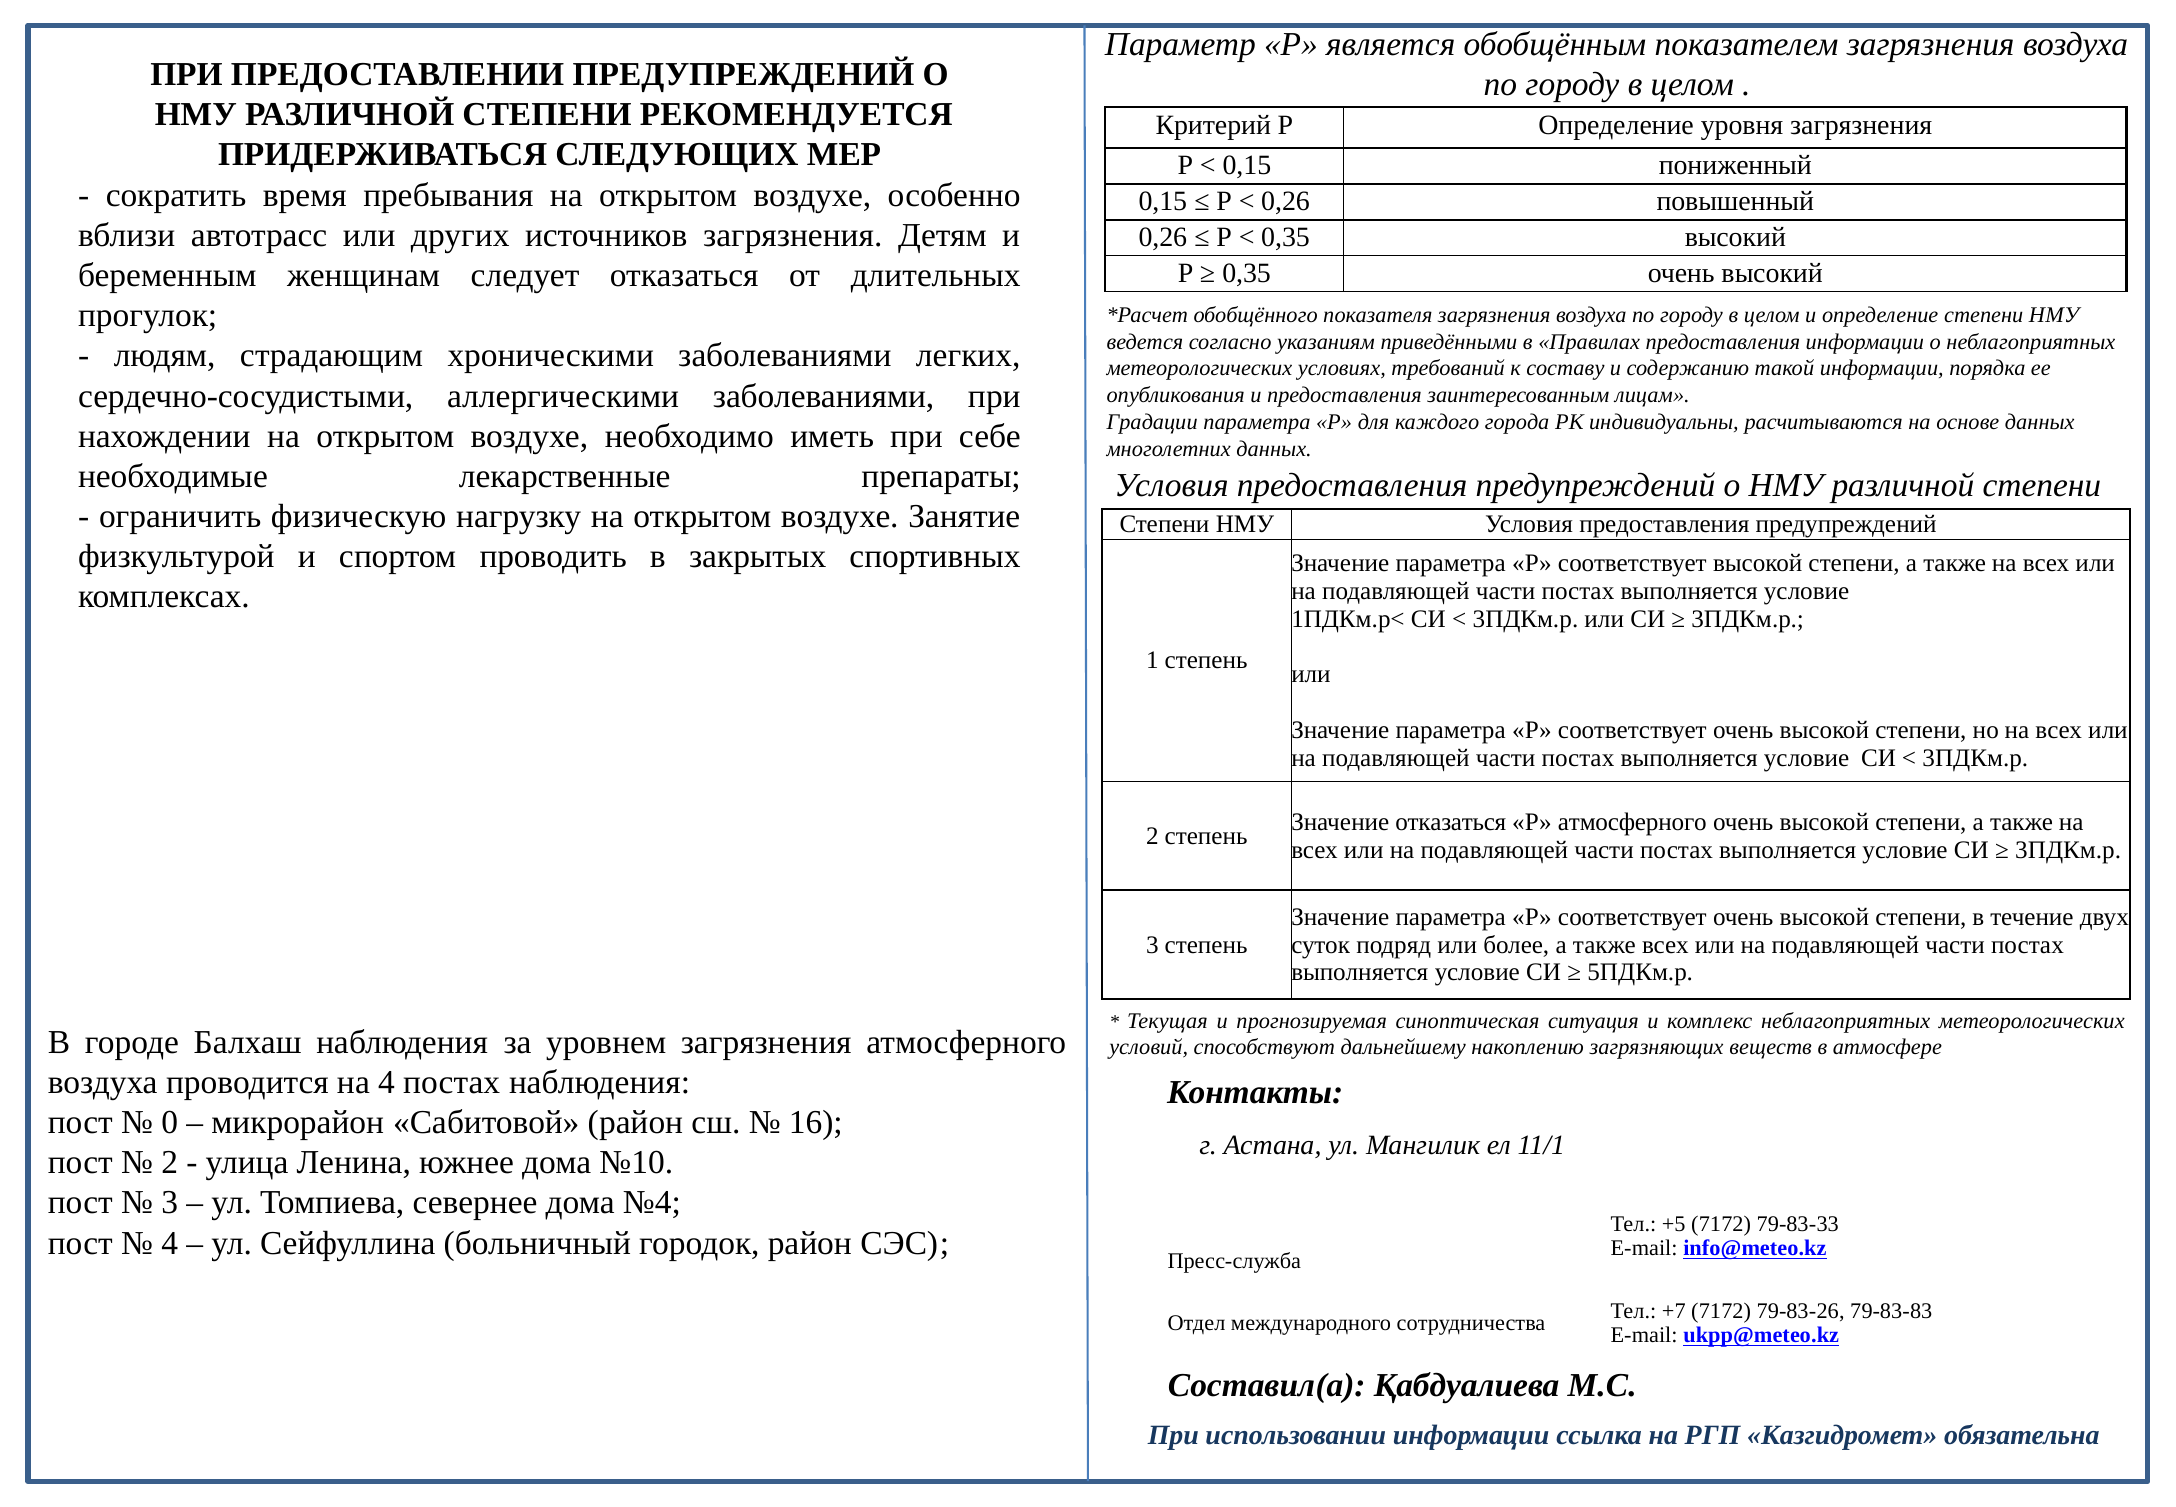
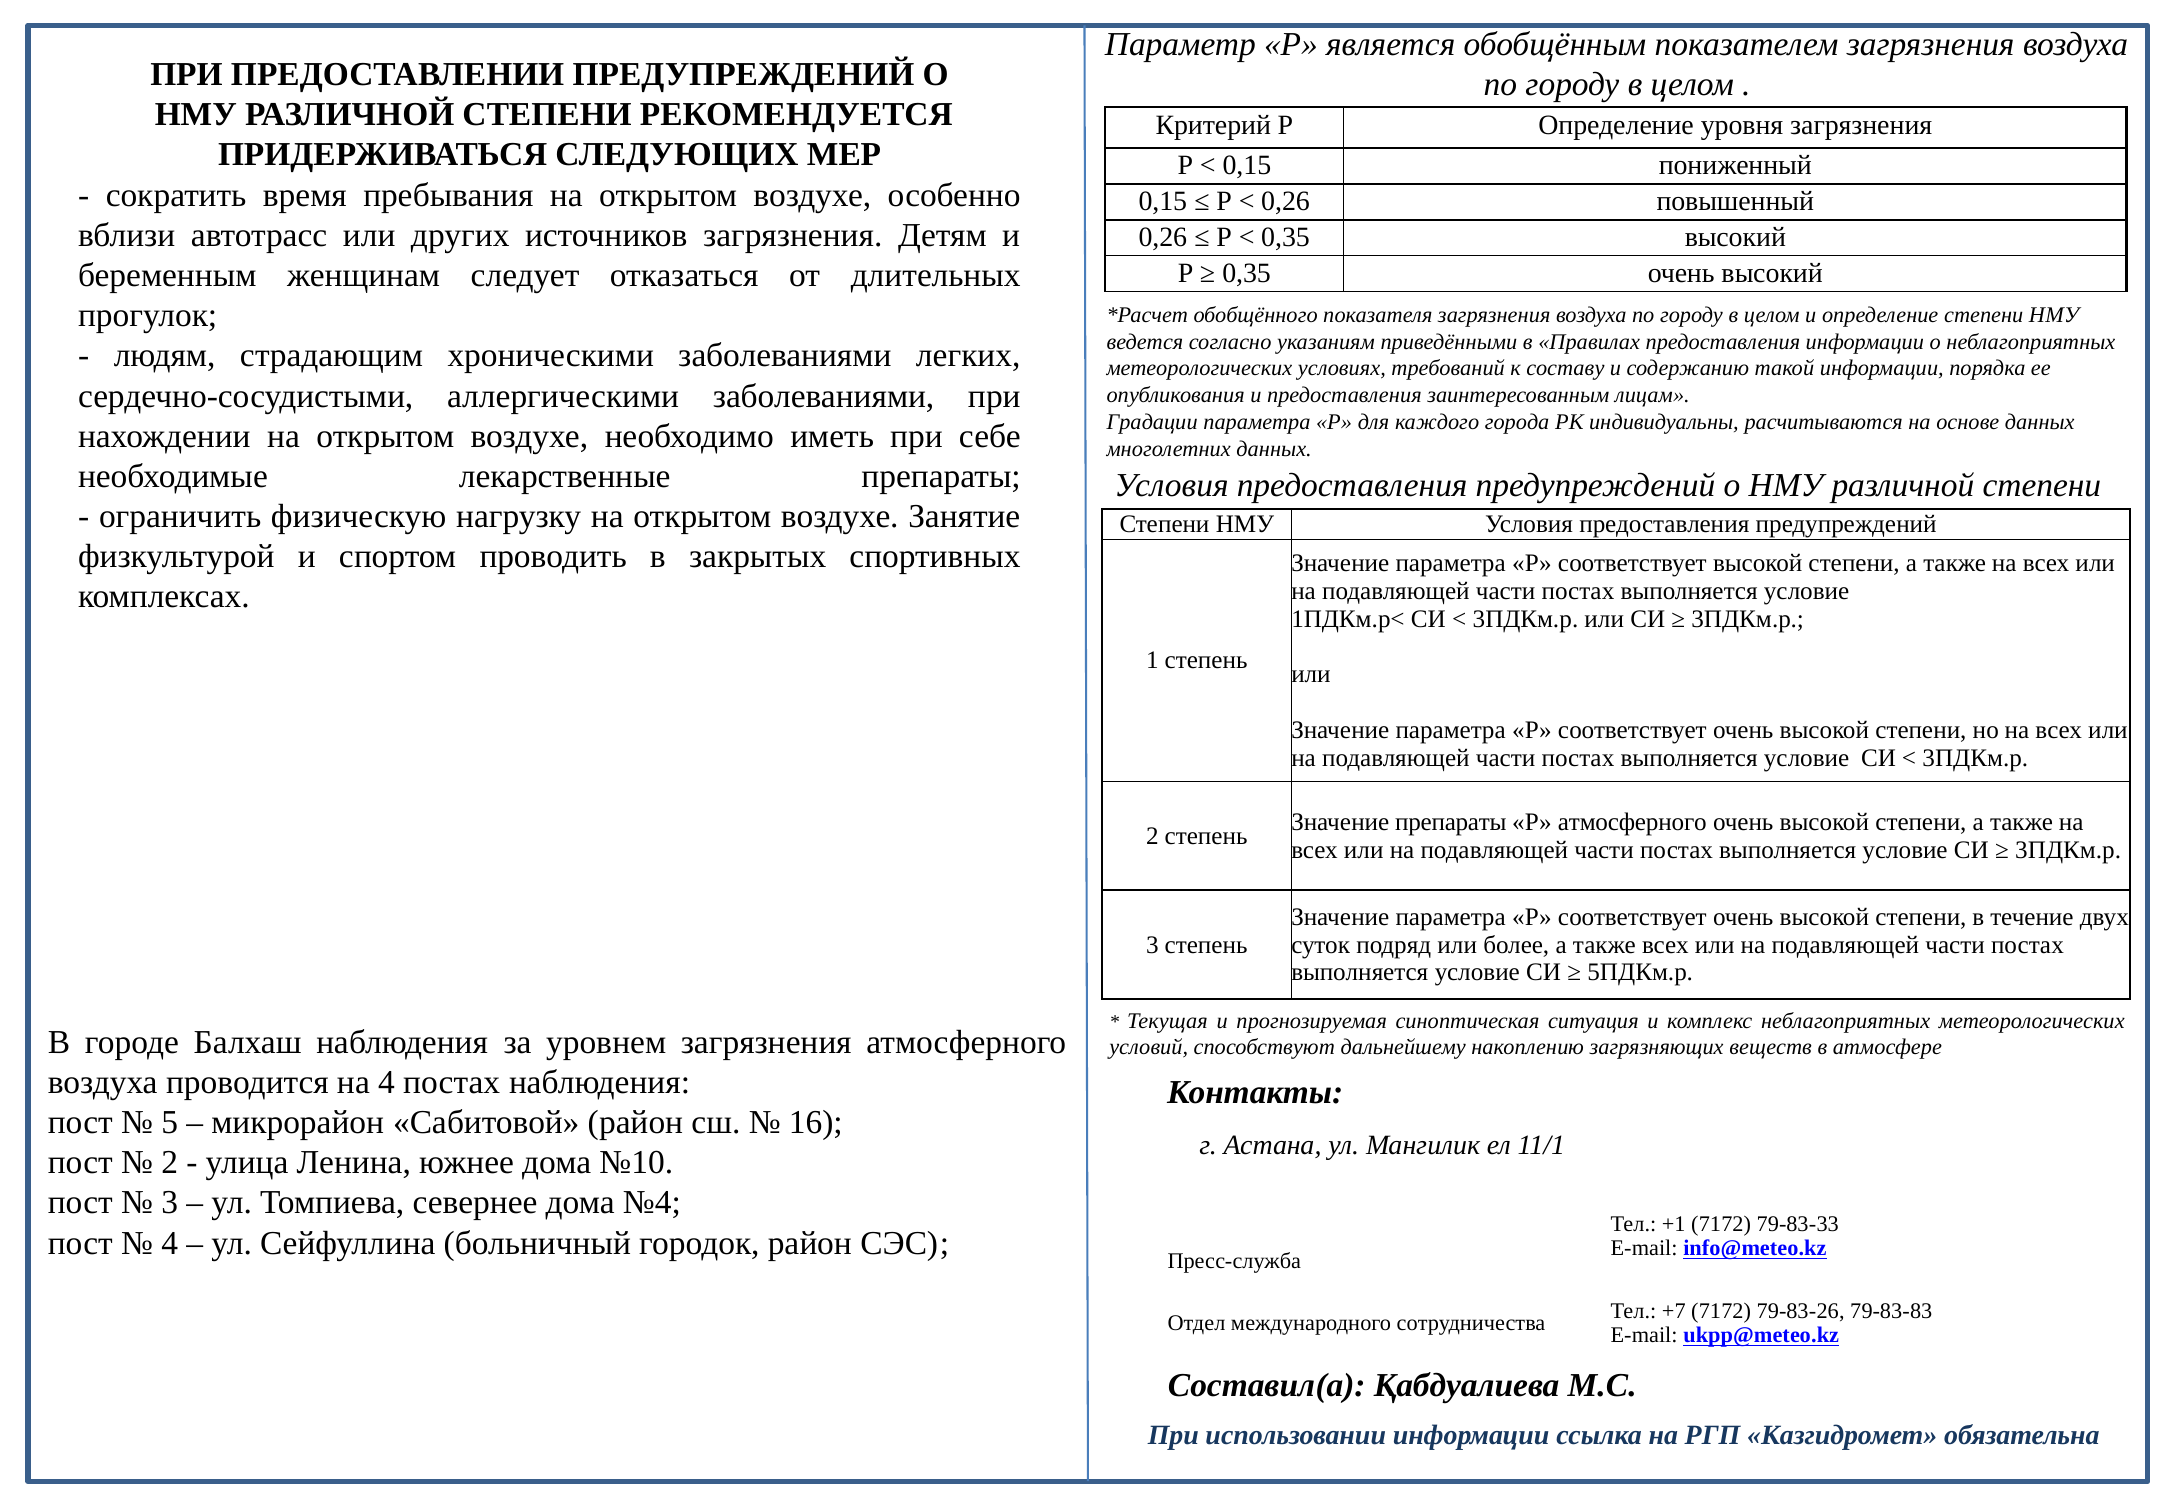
Значение отказаться: отказаться -> препараты
0: 0 -> 5
+5: +5 -> +1
